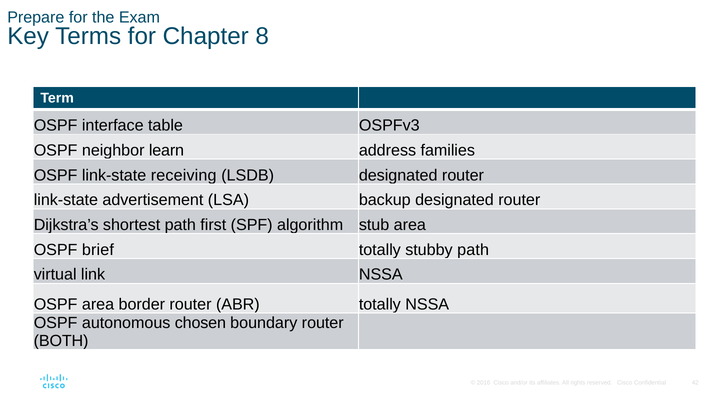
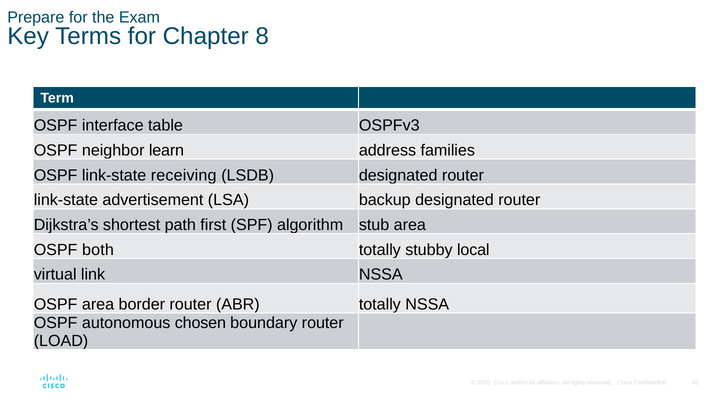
brief: brief -> both
stubby path: path -> local
BOTH: BOTH -> LOAD
